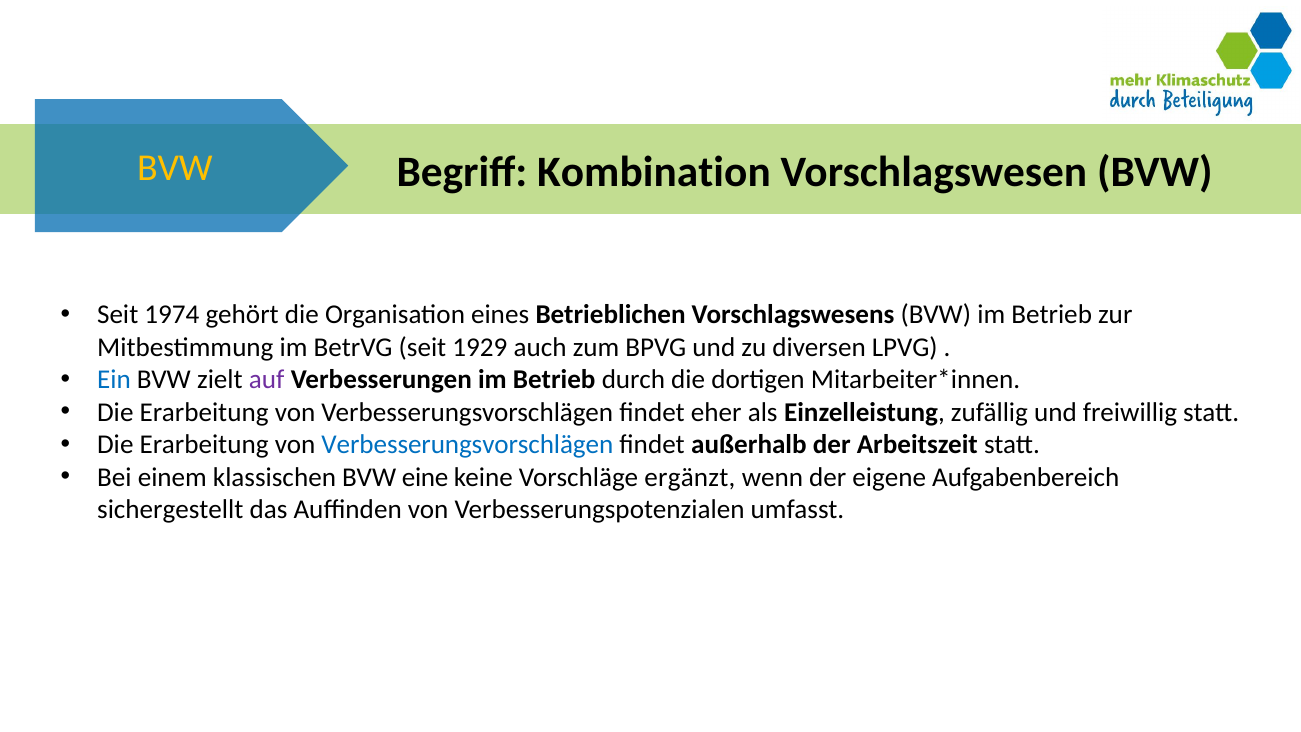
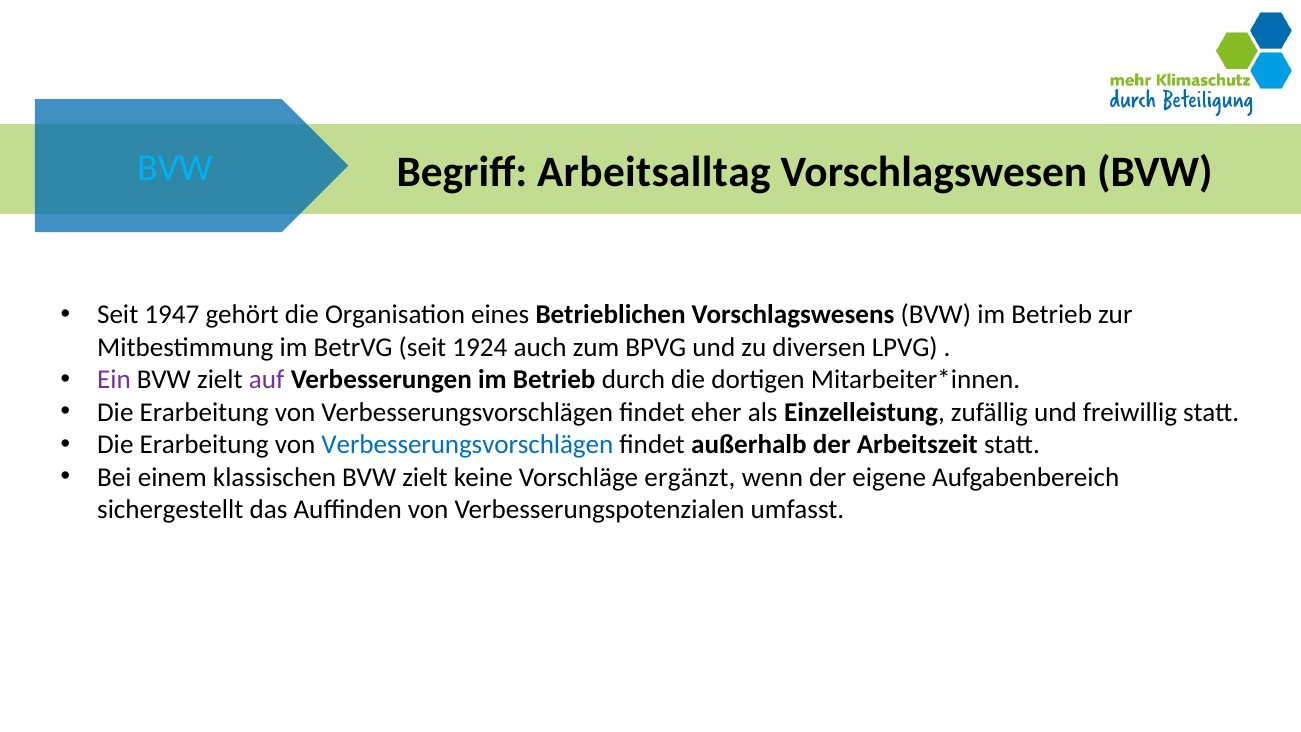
BVW at (175, 168) colour: yellow -> light blue
Kombination: Kombination -> Arbeitsalltag
1974: 1974 -> 1947
1929: 1929 -> 1924
Ein colour: blue -> purple
klassischen BVW eine: eine -> zielt
